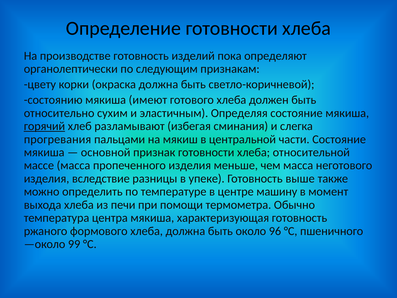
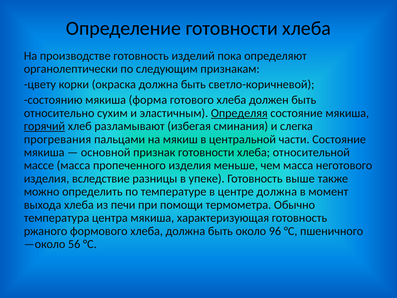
имеют: имеют -> форма
Определяя underline: none -> present
центре машину: машину -> должна
99: 99 -> 56
